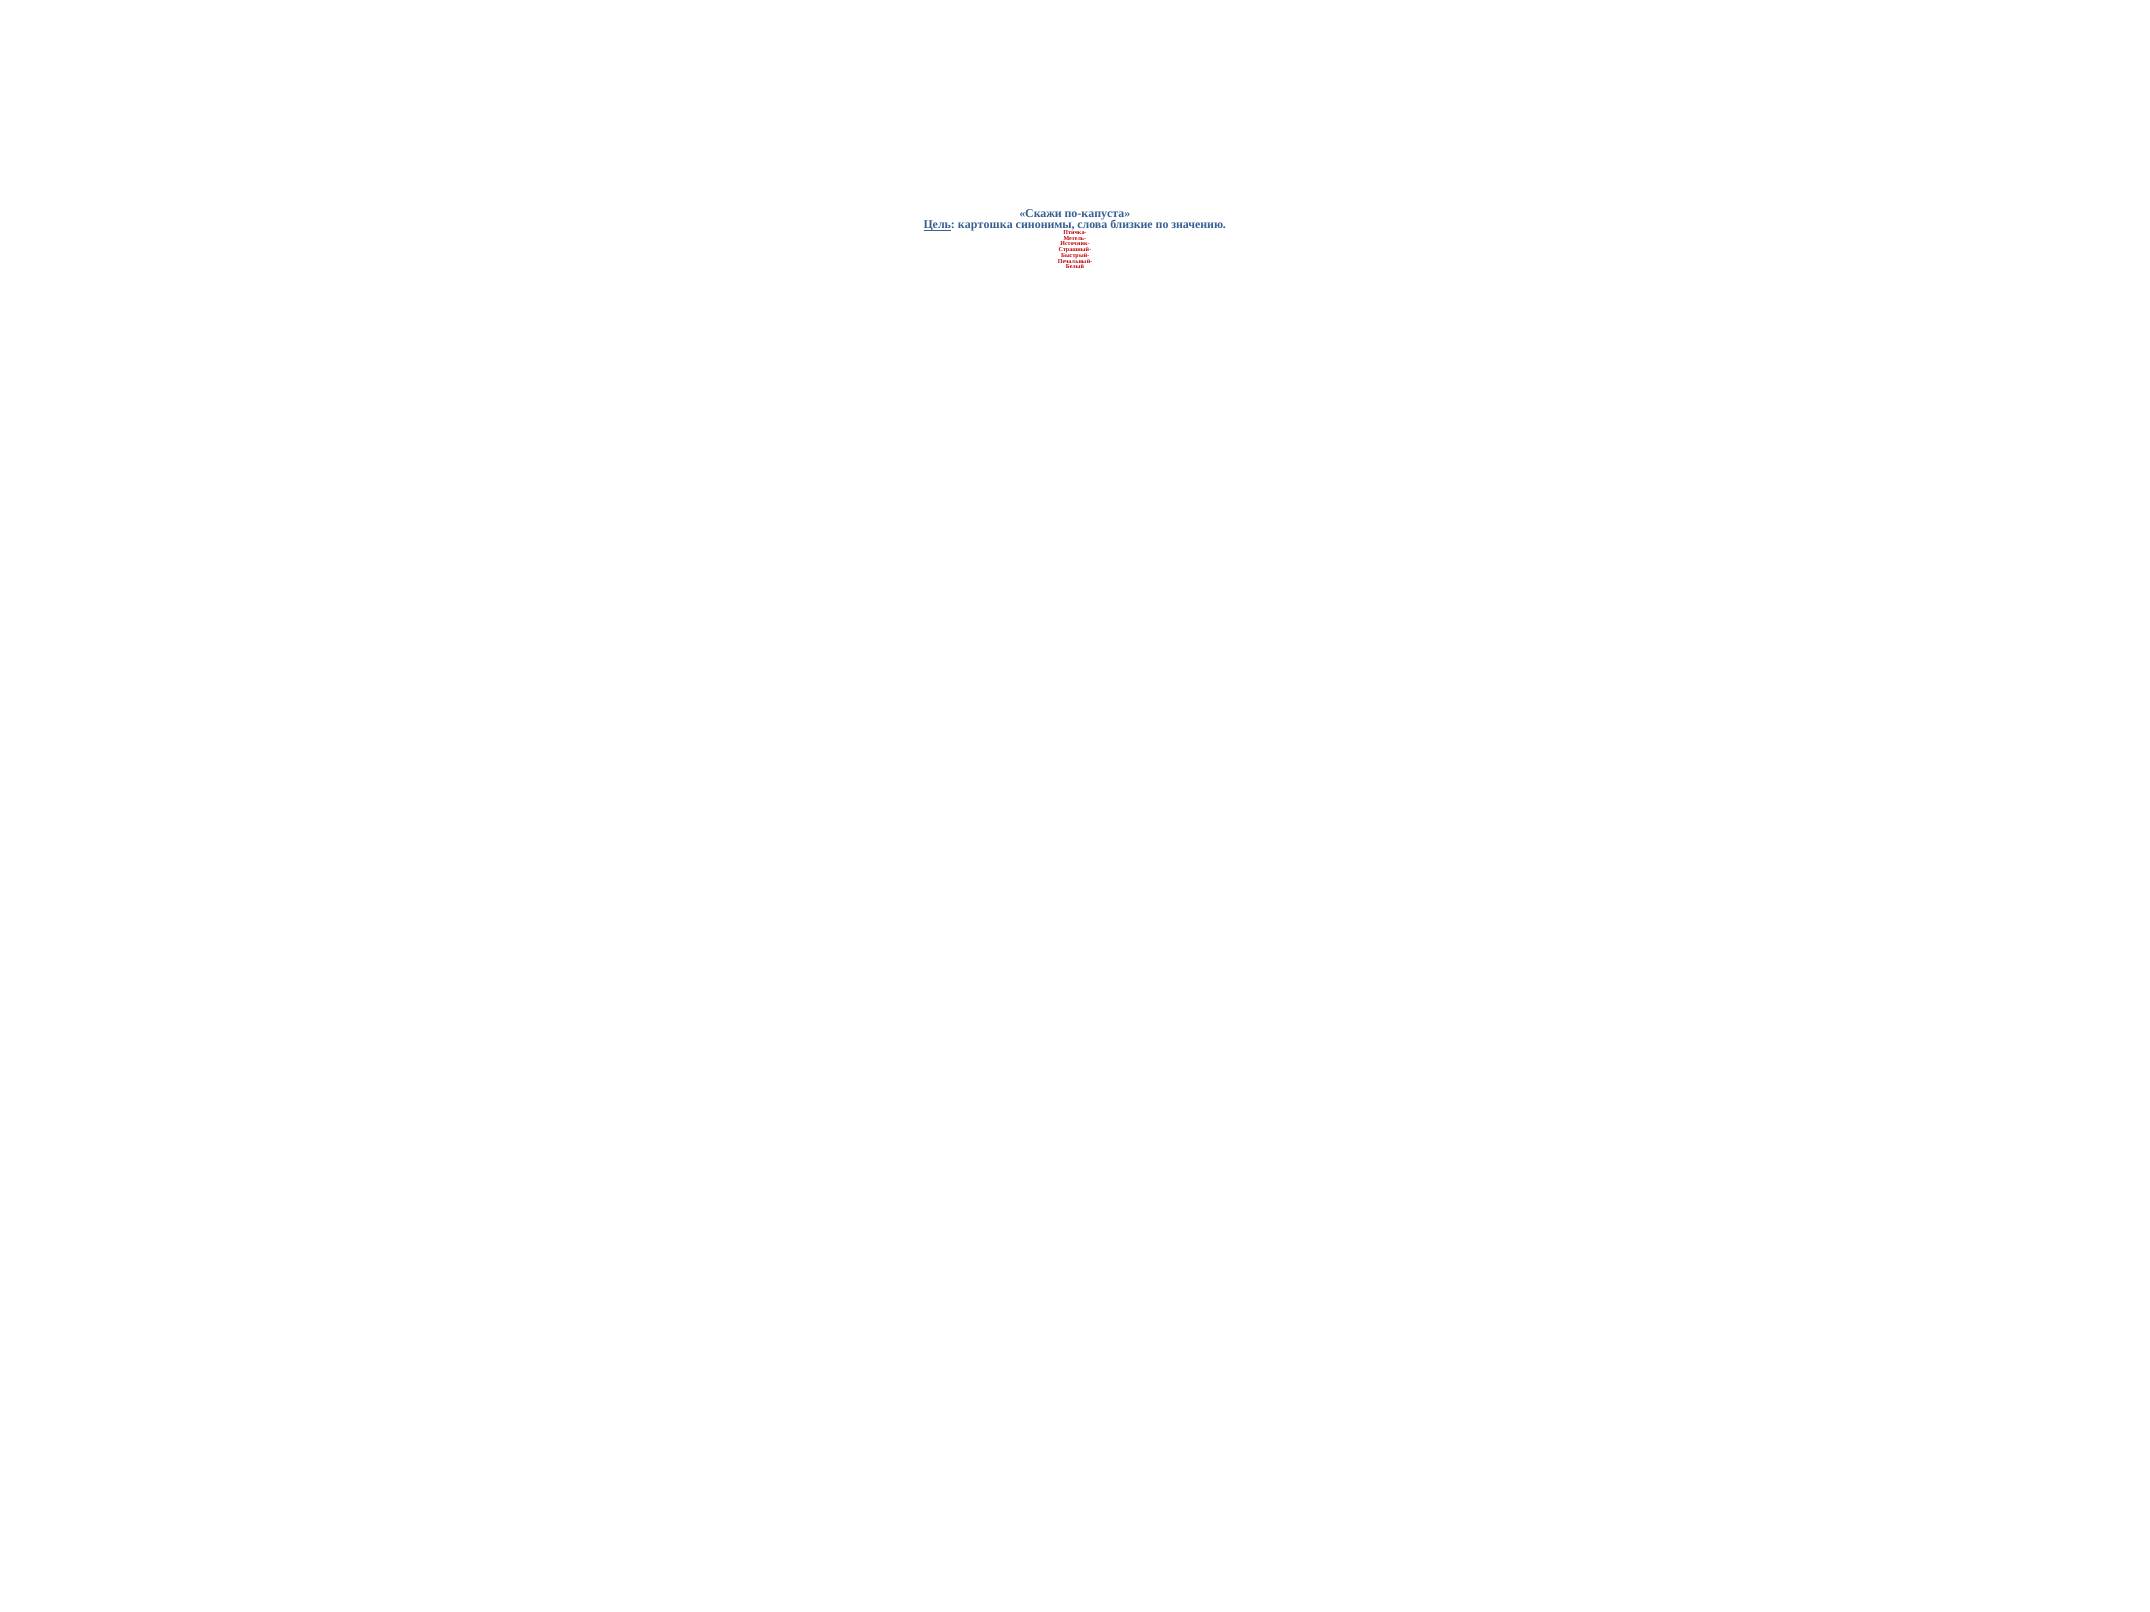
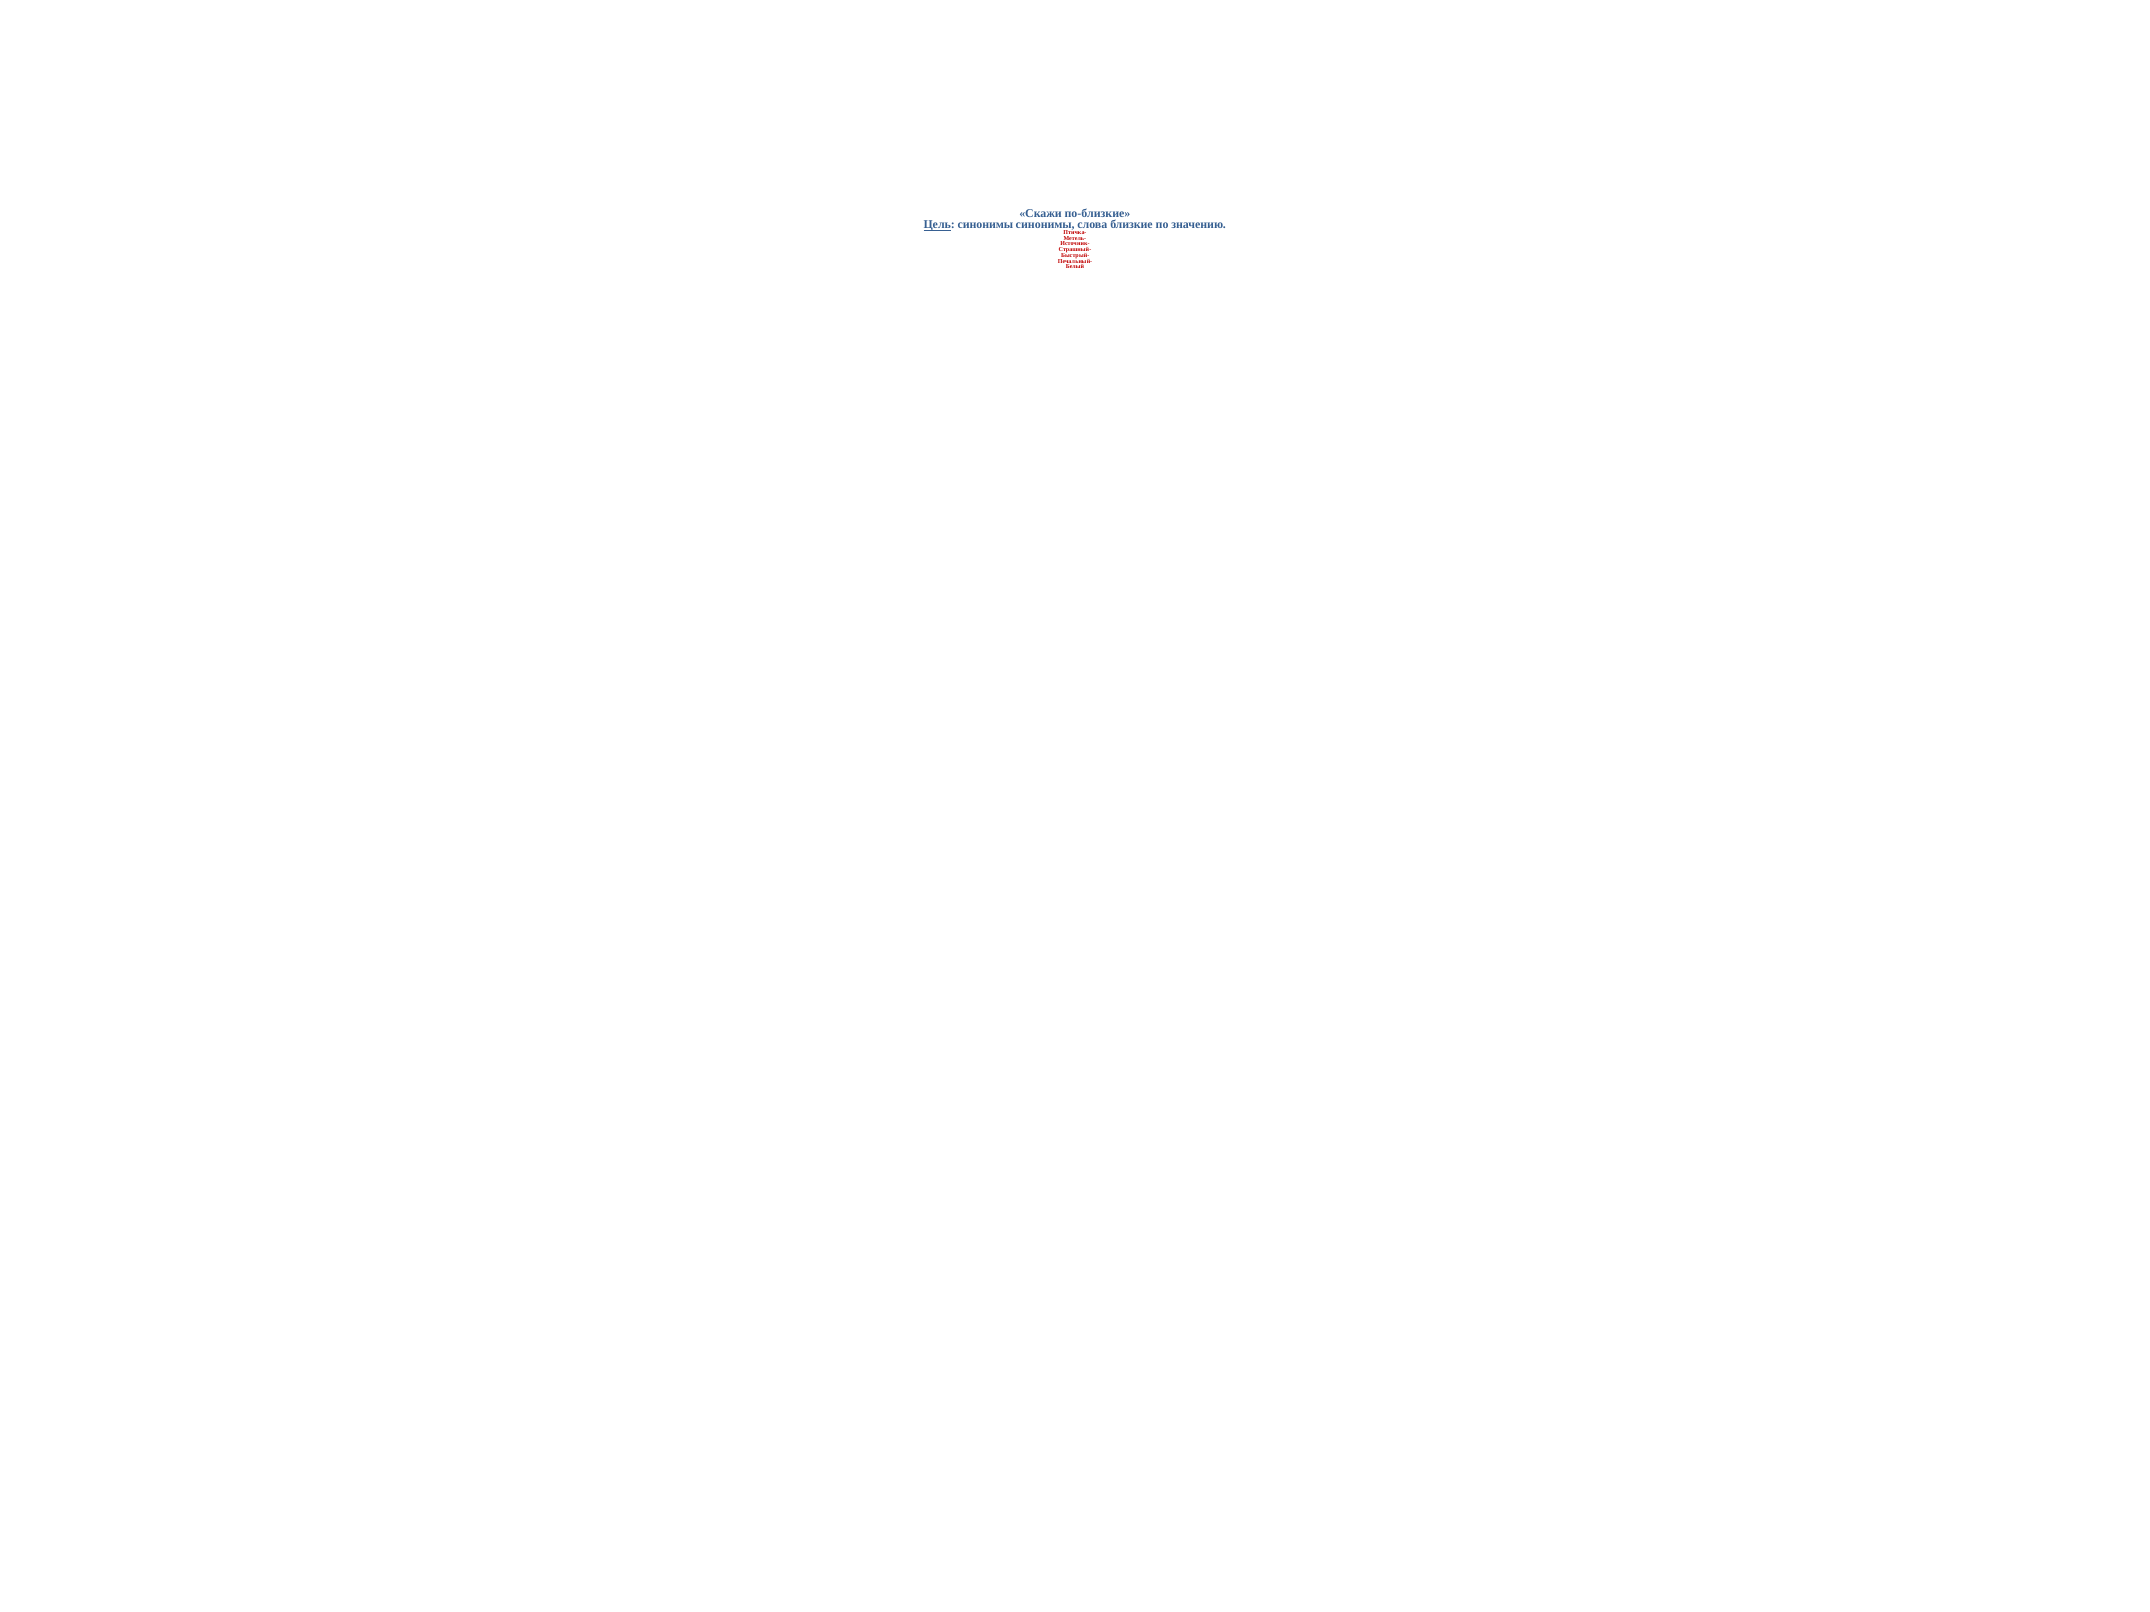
по-капуста: по-капуста -> по-близкие
Цель картошка: картошка -> синонимы
